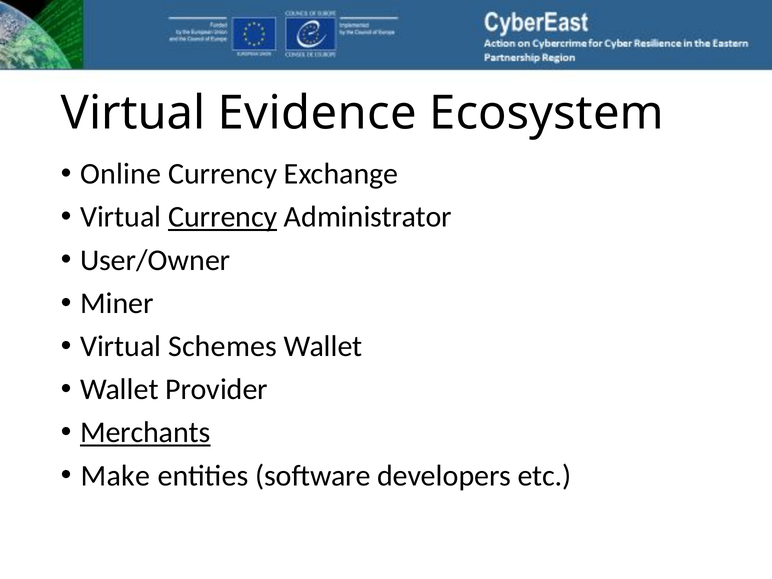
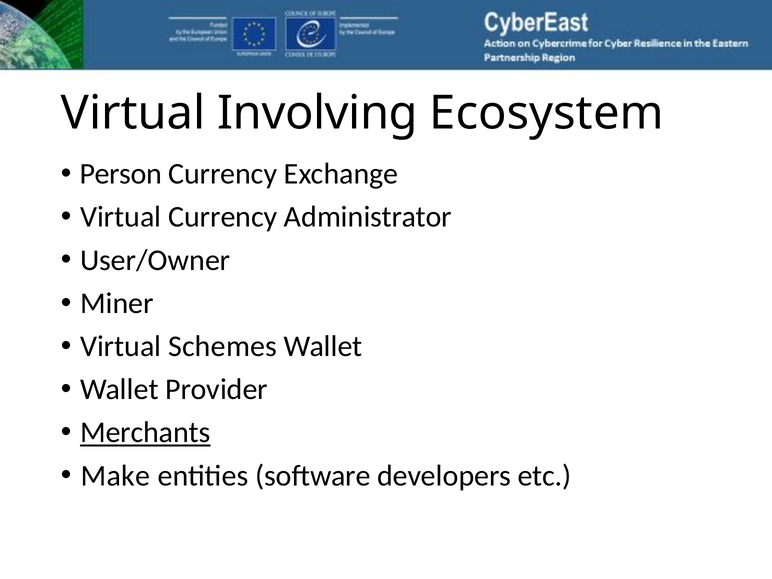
Evidence: Evidence -> Involving
Online: Online -> Person
Currency at (223, 217) underline: present -> none
